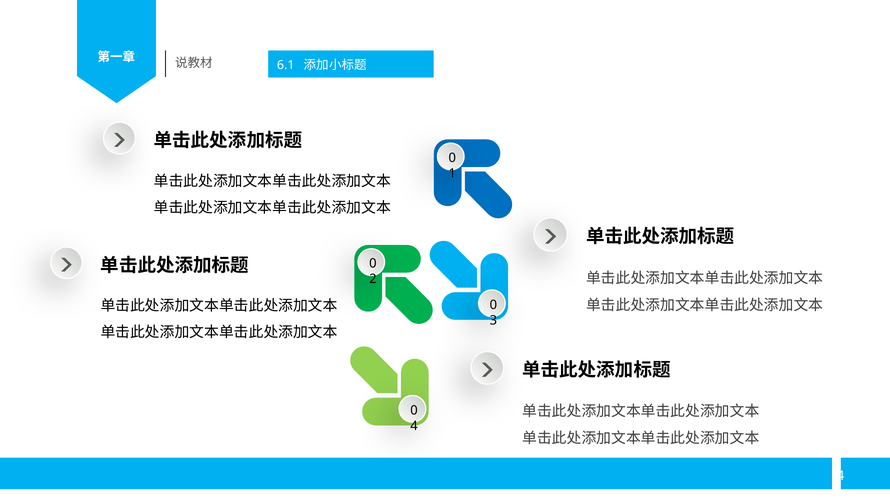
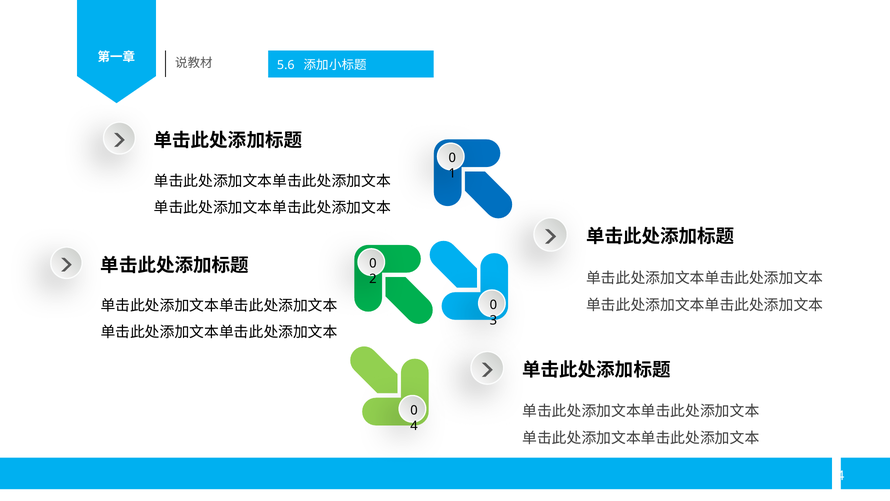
6.1: 6.1 -> 5.6
